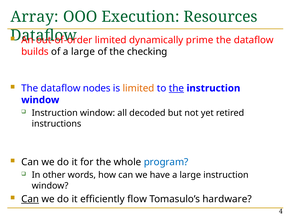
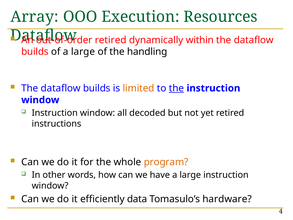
limited at (111, 40): limited -> retired
prime: prime -> within
checking: checking -> handling
nodes at (97, 88): nodes -> builds
program colour: blue -> orange
Can at (30, 199) underline: present -> none
flow: flow -> data
